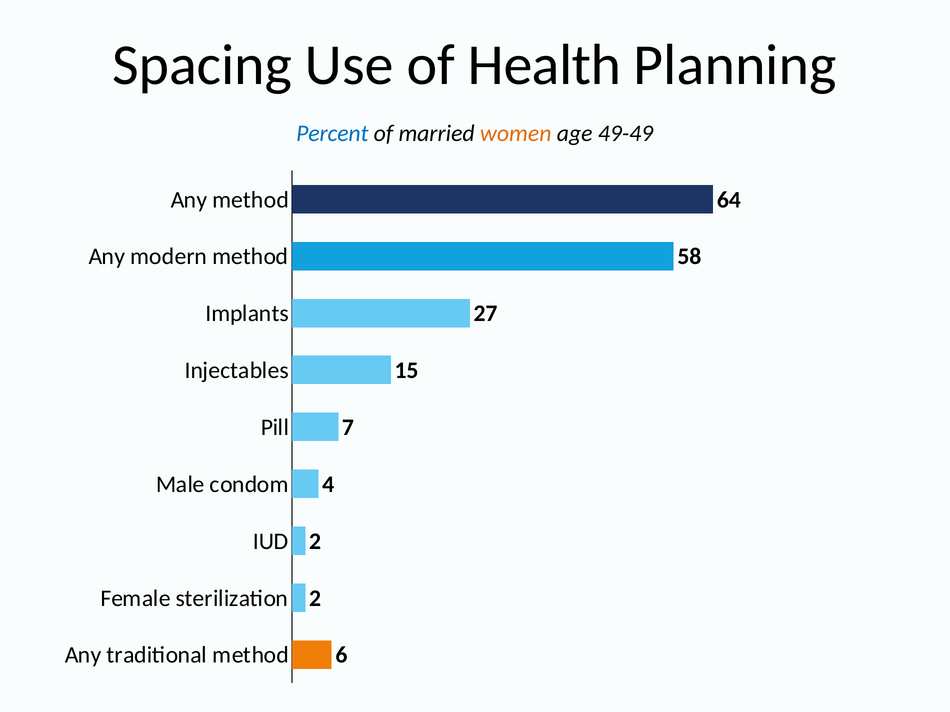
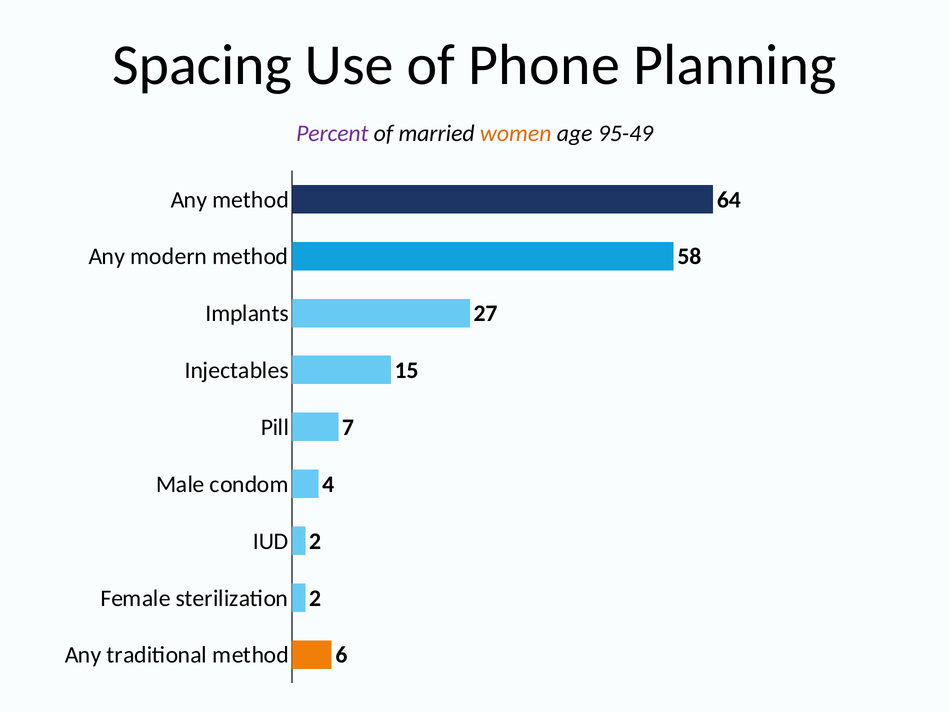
Health: Health -> Phone
Percent colour: blue -> purple
49-49: 49-49 -> 95-49
